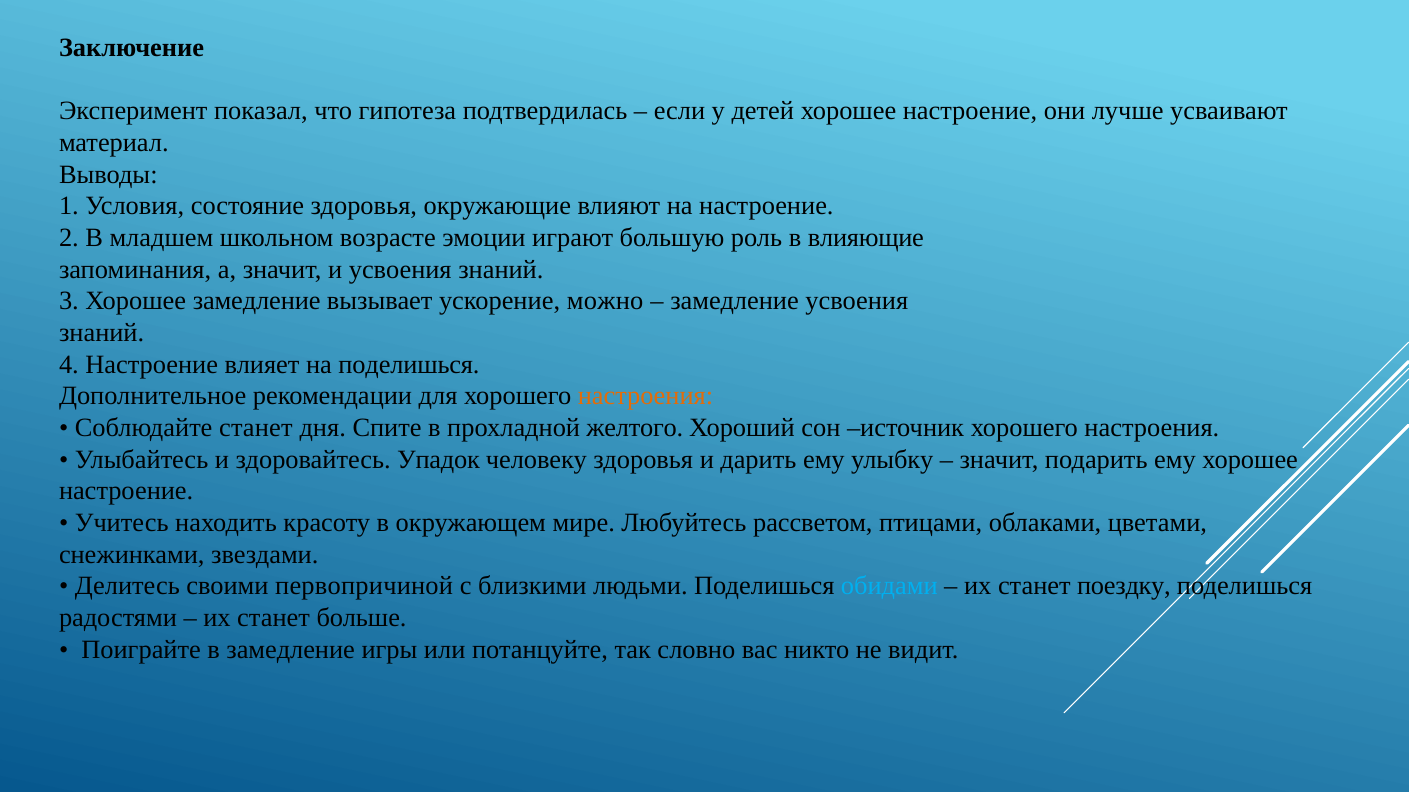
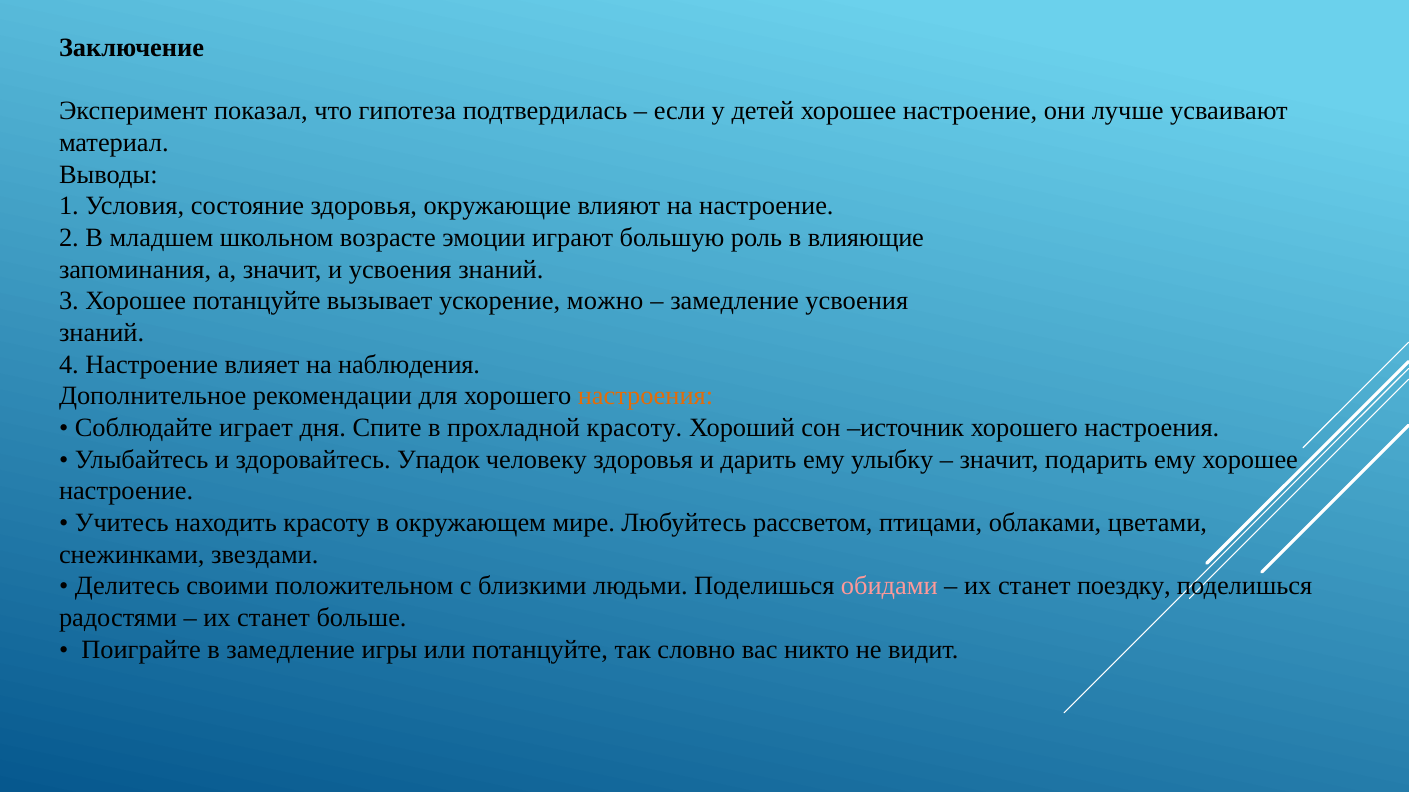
Хорошее замедление: замедление -> потанцуйте
на поделишься: поделишься -> наблюдения
Соблюдайте станет: станет -> играет
прохладной желтого: желтого -> красоту
первопричиной: первопричиной -> положительном
обидами colour: light blue -> pink
